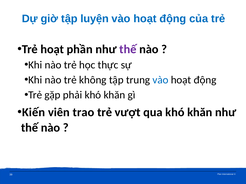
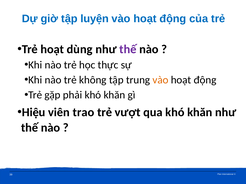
phần: phần -> dùng
vào at (161, 80) colour: blue -> orange
Kiến: Kiến -> Hiệu
